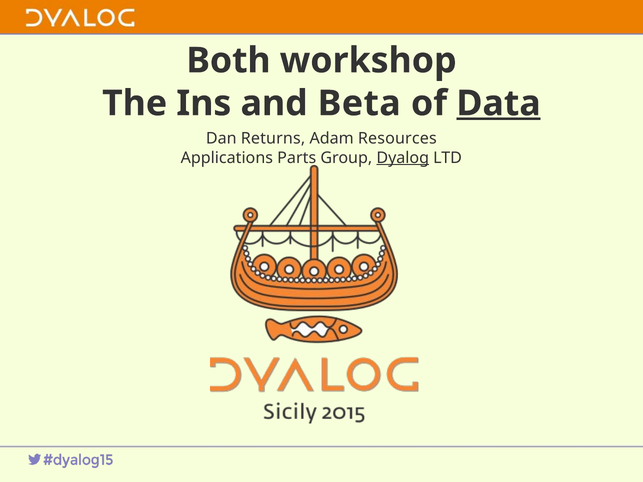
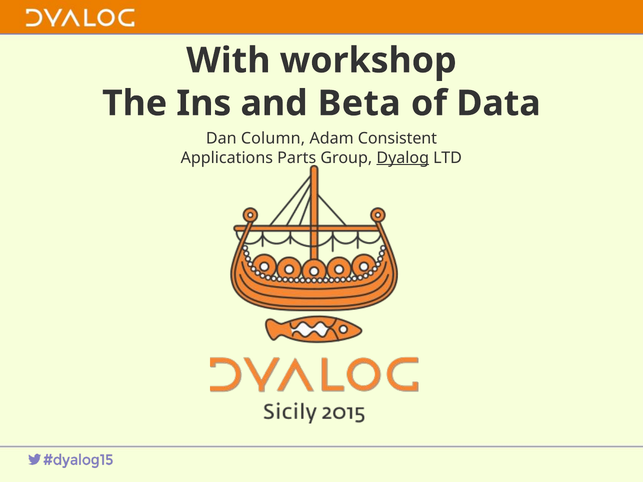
Both: Both -> With
Data underline: present -> none
Returns: Returns -> Column
Resources: Resources -> Consistent
